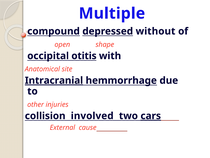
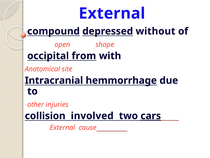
Multiple at (112, 13): Multiple -> External
otitis: otitis -> from
Intracranial underline: present -> none
